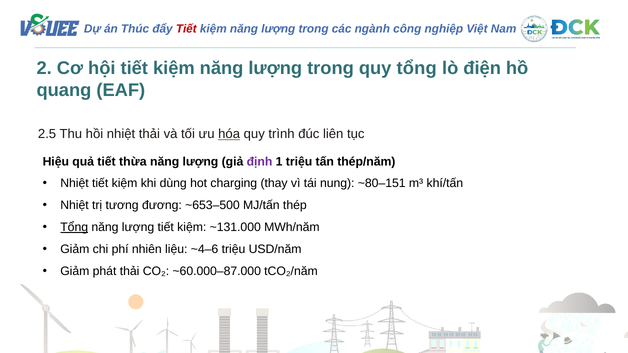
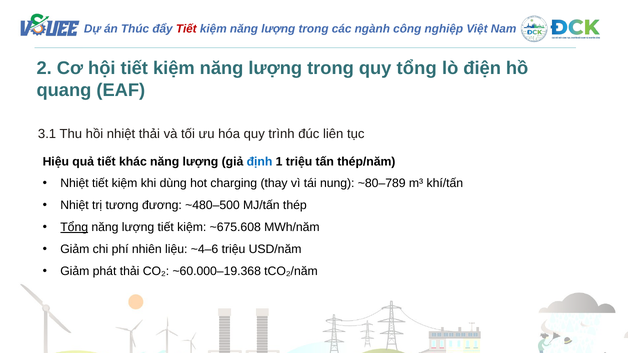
2.5: 2.5 -> 3.1
hóa underline: present -> none
thừa: thừa -> khác
định colour: purple -> blue
~80–151: ~80–151 -> ~80–789
~653–500: ~653–500 -> ~480–500
~131.000: ~131.000 -> ~675.608
~60.000–87.000: ~60.000–87.000 -> ~60.000–19.368
